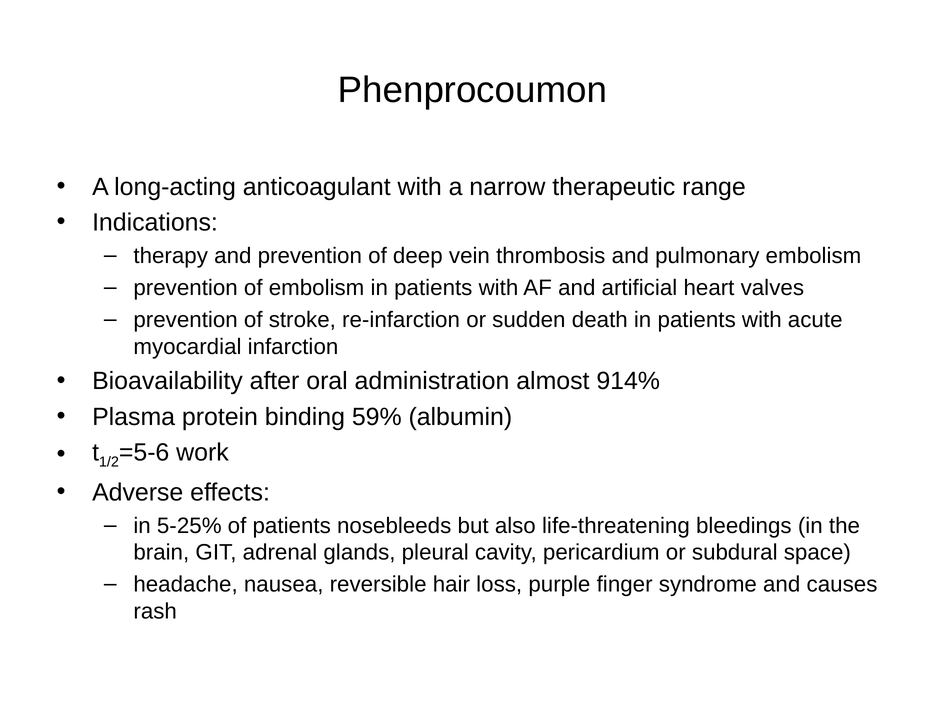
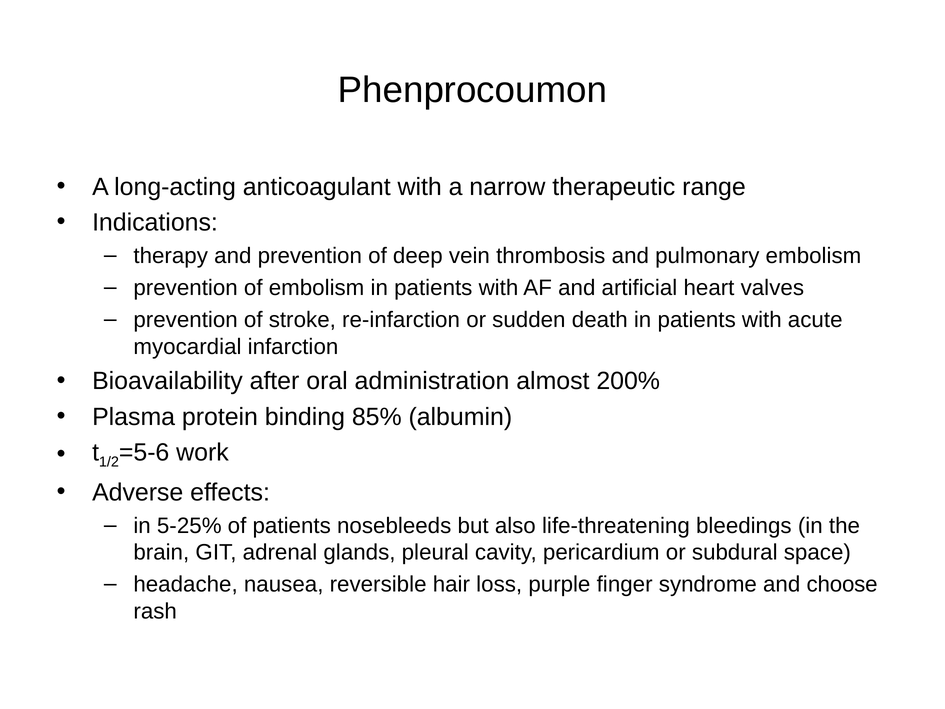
914%: 914% -> 200%
59%: 59% -> 85%
causes: causes -> choose
